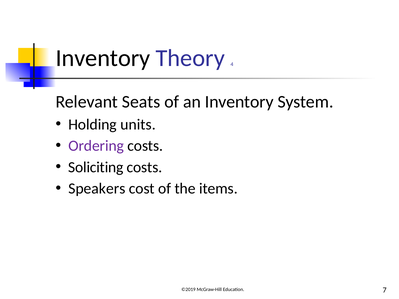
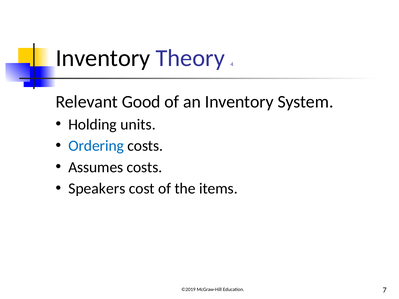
Seats: Seats -> Good
Ordering colour: purple -> blue
Soliciting: Soliciting -> Assumes
